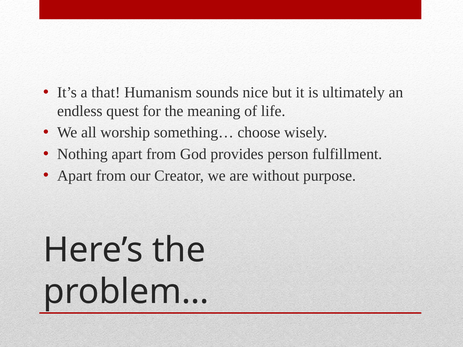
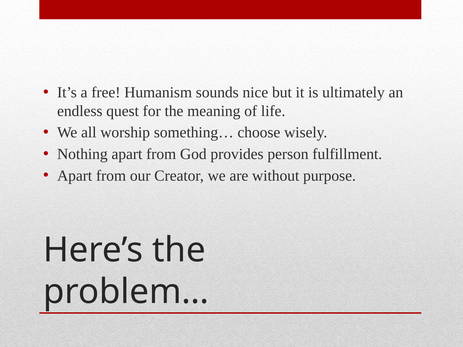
that: that -> free
